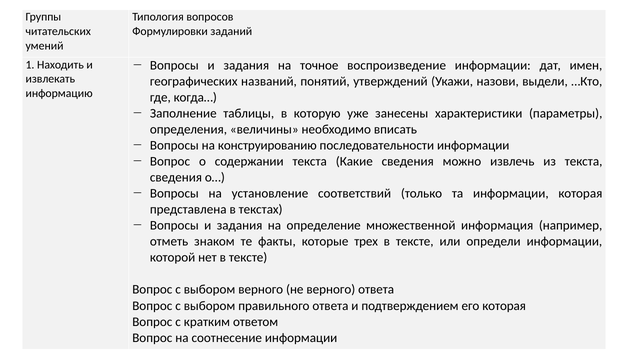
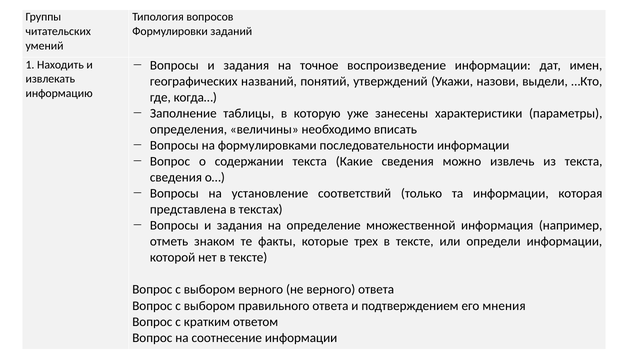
конструированию: конструированию -> формулировками
его которая: которая -> мнения
